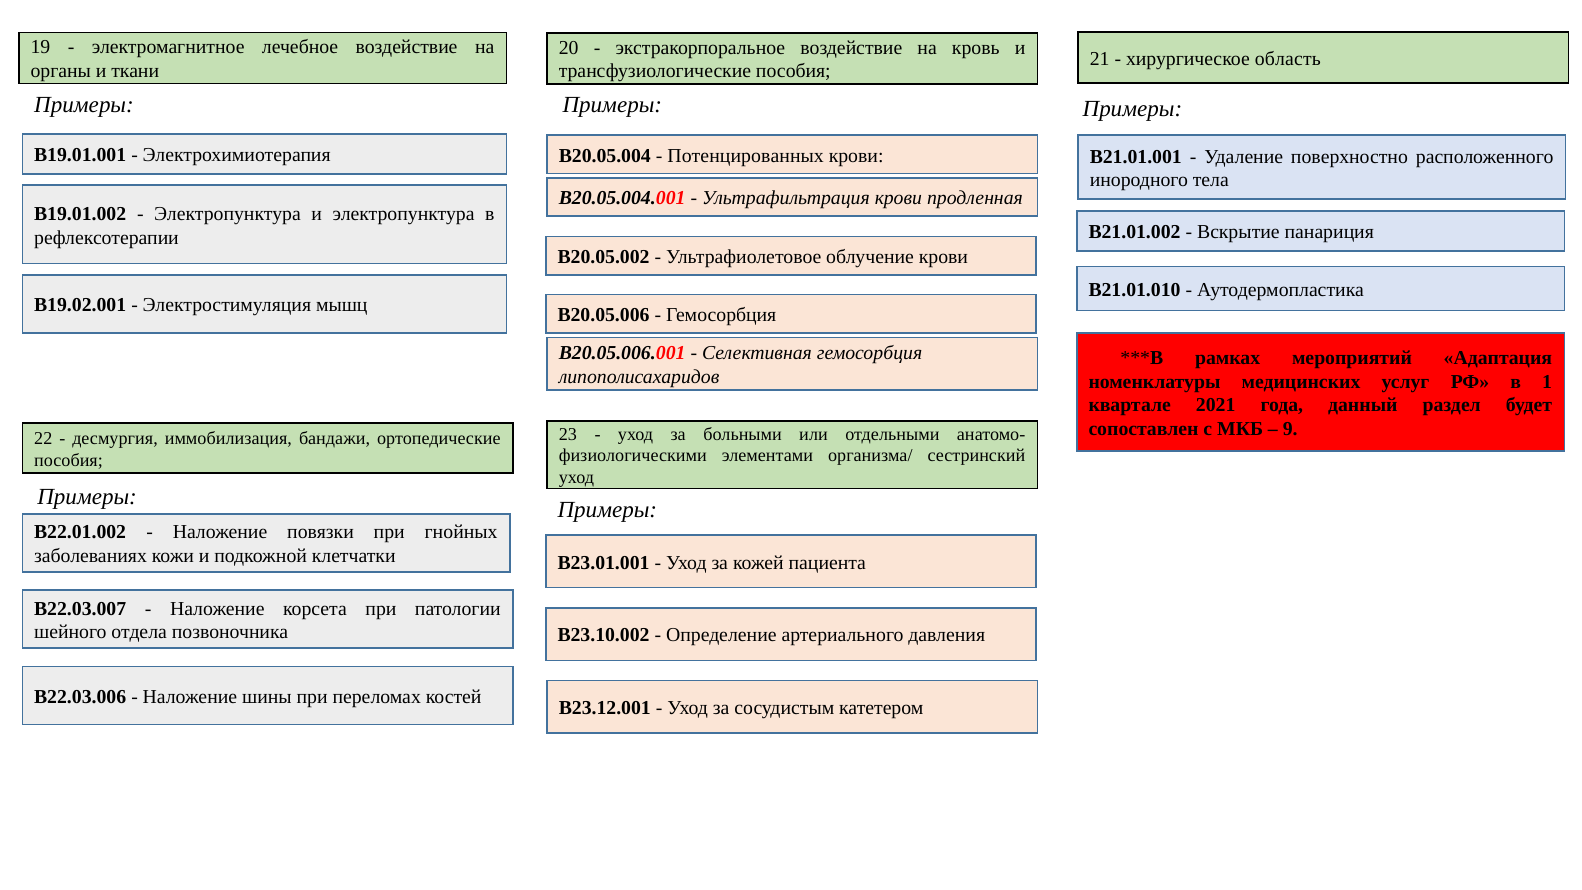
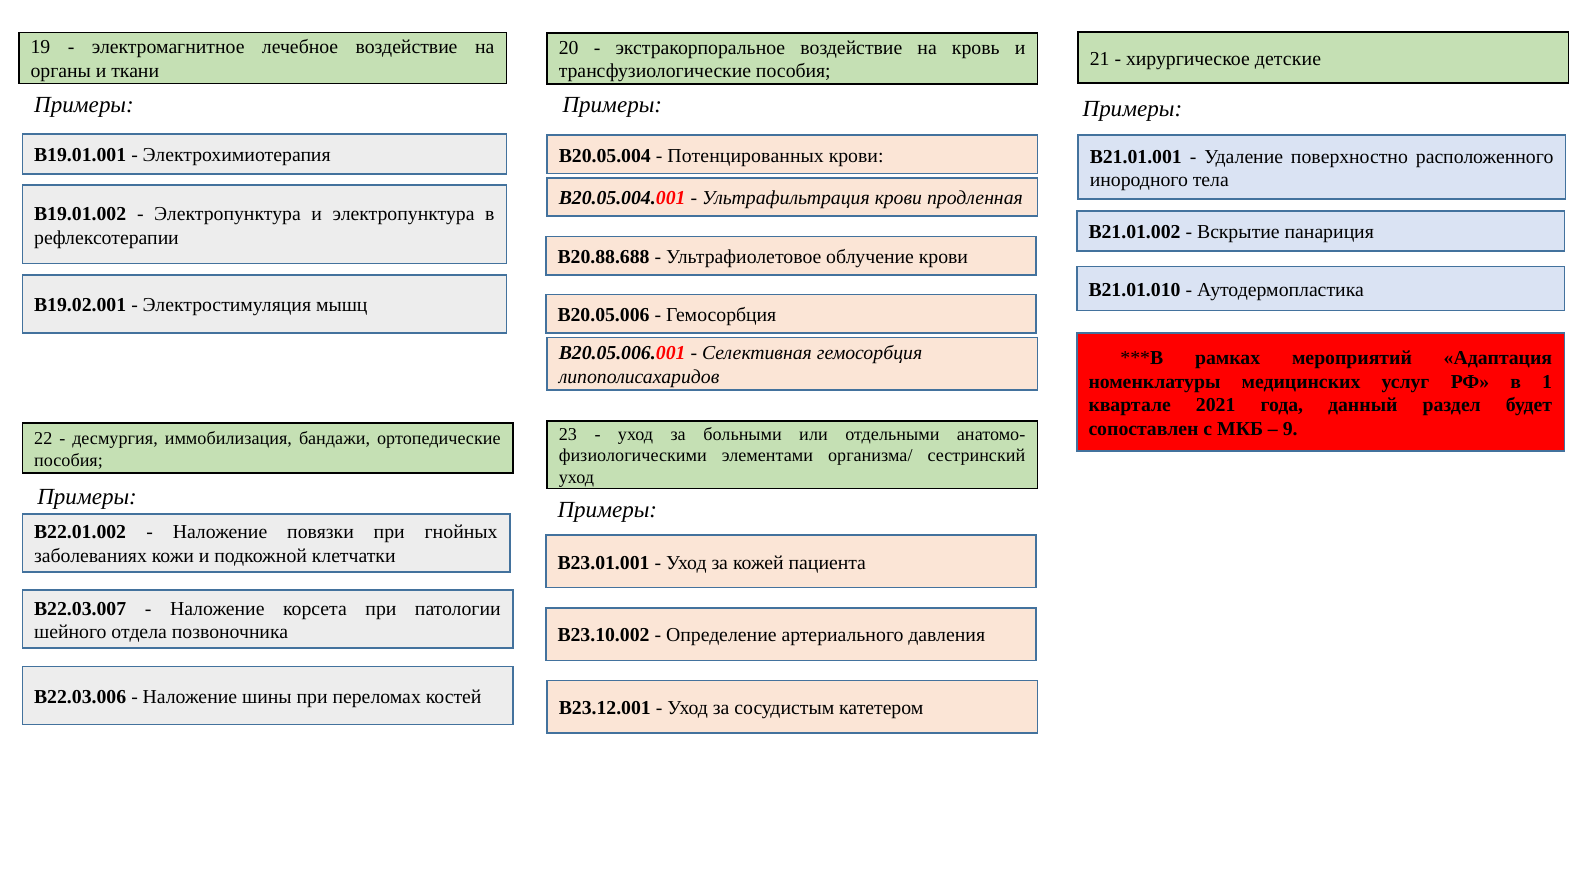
область: область -> детские
B20.05.002: B20.05.002 -> B20.88.688
